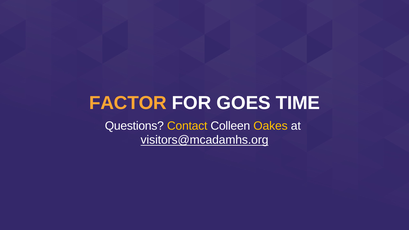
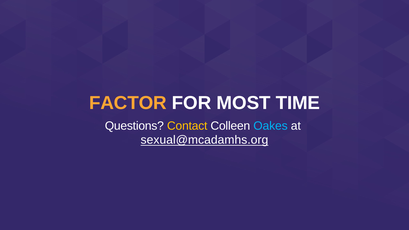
GOES: GOES -> MOST
Oakes colour: yellow -> light blue
visitors@mcadamhs.org: visitors@mcadamhs.org -> sexual@mcadamhs.org
